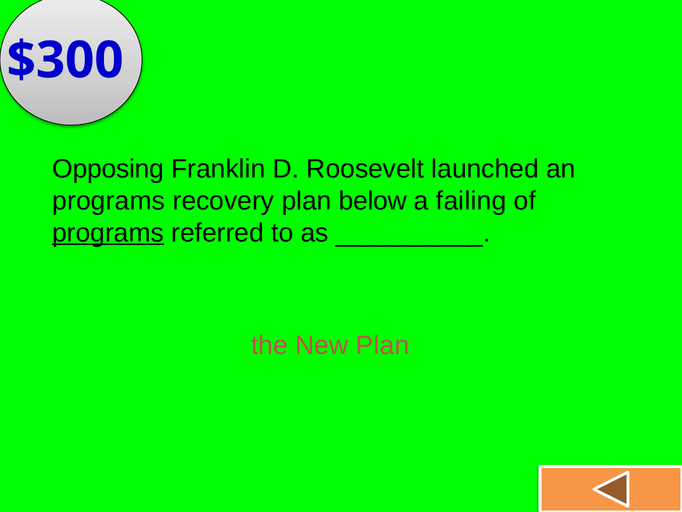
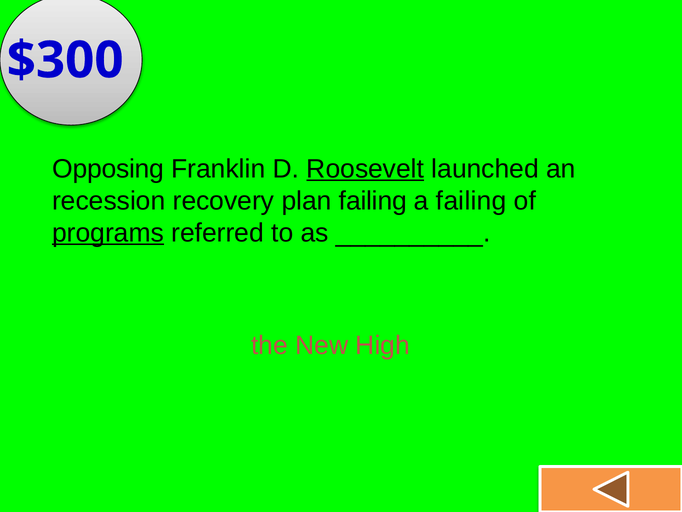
Roosevelt underline: none -> present
programs at (109, 201): programs -> recession
plan below: below -> failing
New Plan: Plan -> High
